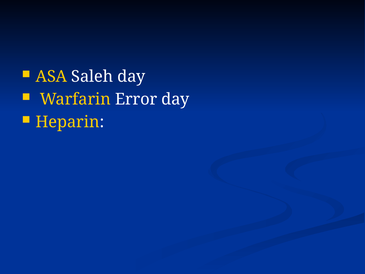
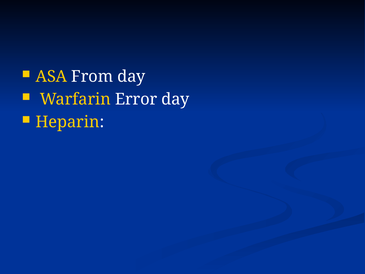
Saleh: Saleh -> From
